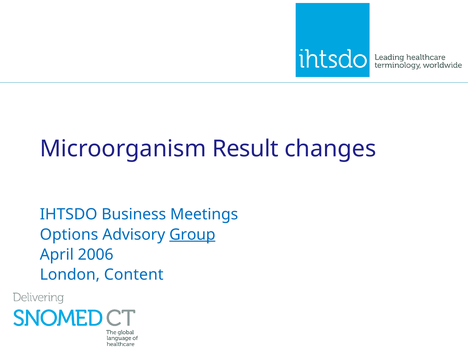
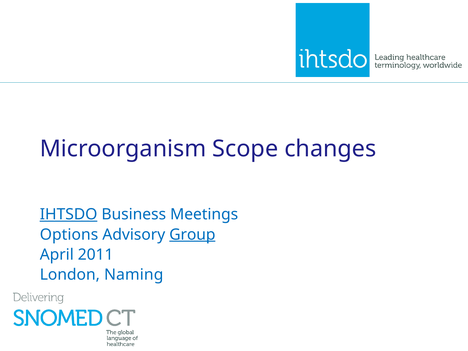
Result: Result -> Scope
IHTSDO underline: none -> present
2006: 2006 -> 2011
Content: Content -> Naming
